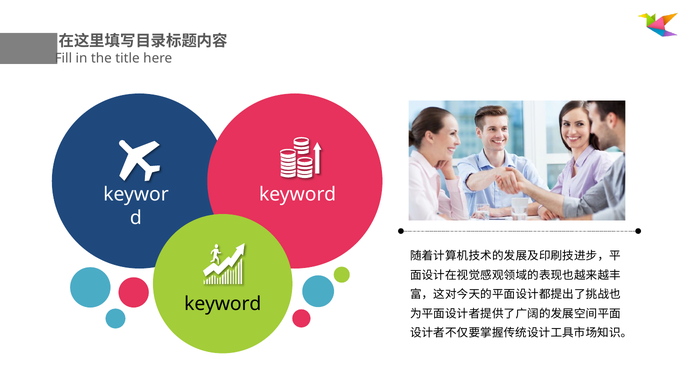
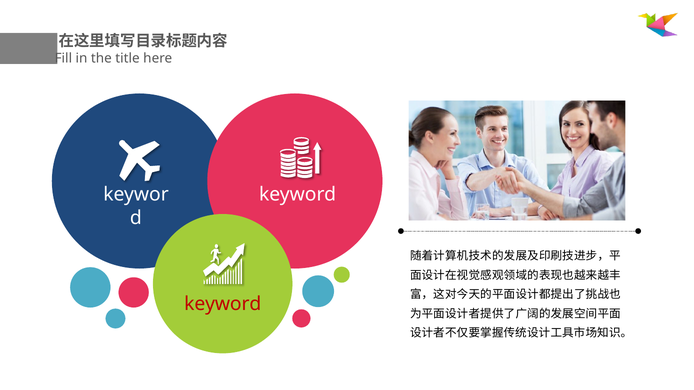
keyword at (223, 304) colour: black -> red
